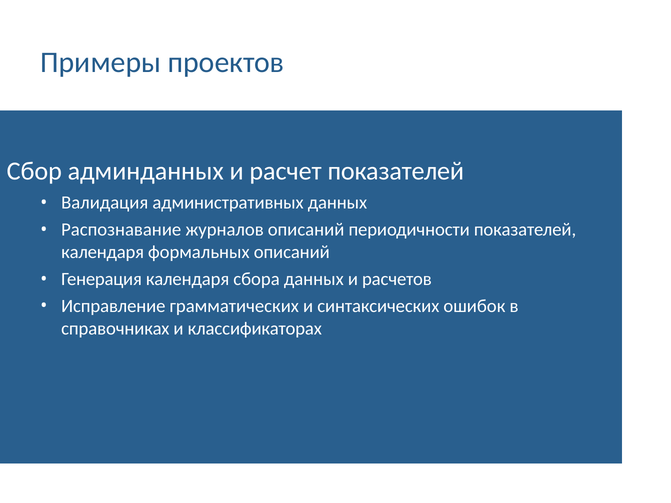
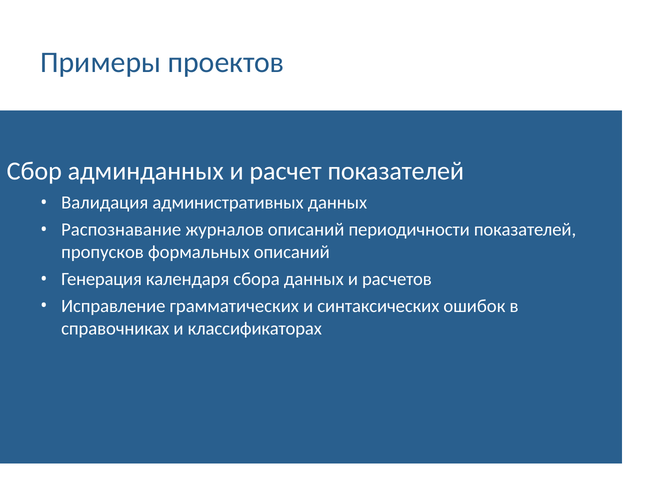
календаря at (103, 252): календаря -> пропусков
